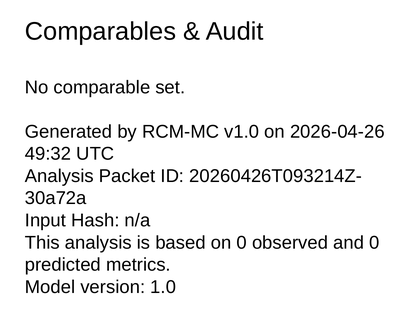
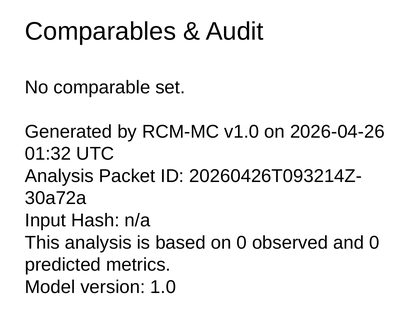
49:32: 49:32 -> 01:32
